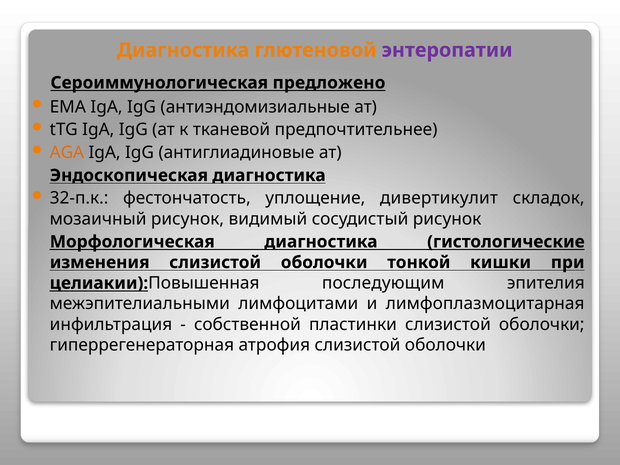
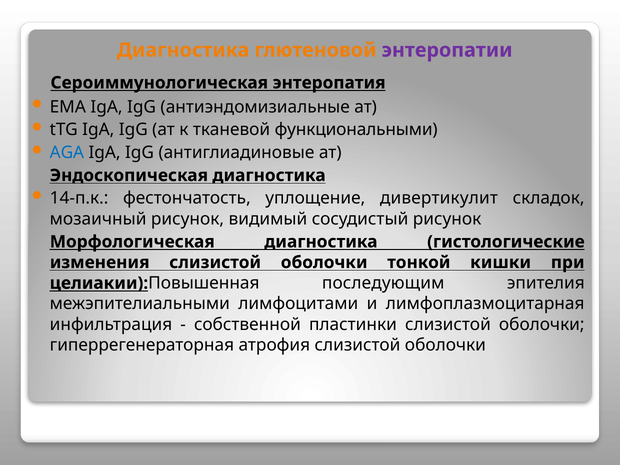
предложено: предложено -> энтеропатия
предпочтительнее: предпочтительнее -> функциональными
AGA colour: orange -> blue
32-п.к: 32-п.к -> 14-п.к
